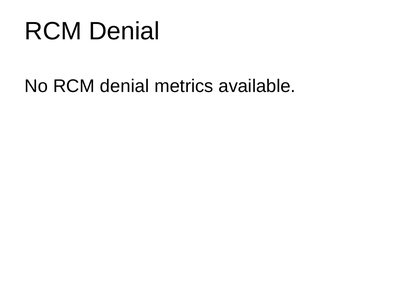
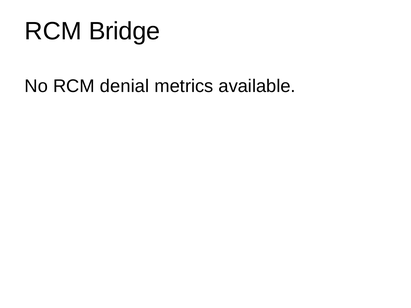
Denial at (124, 31): Denial -> Bridge
